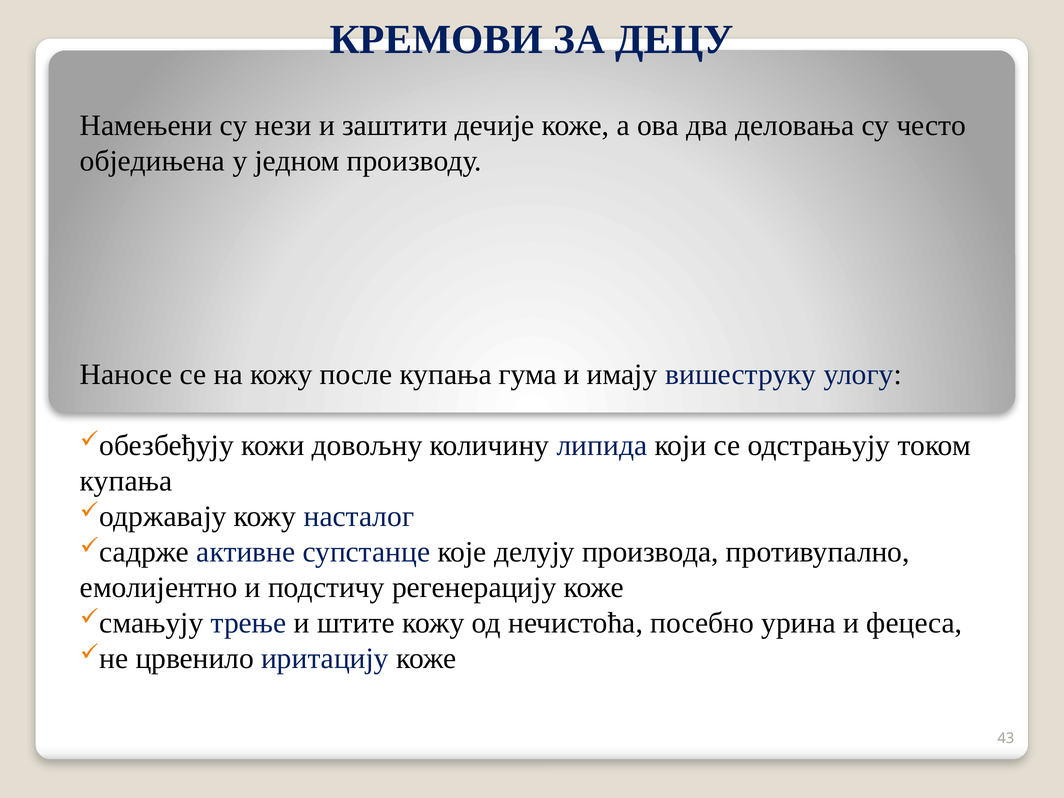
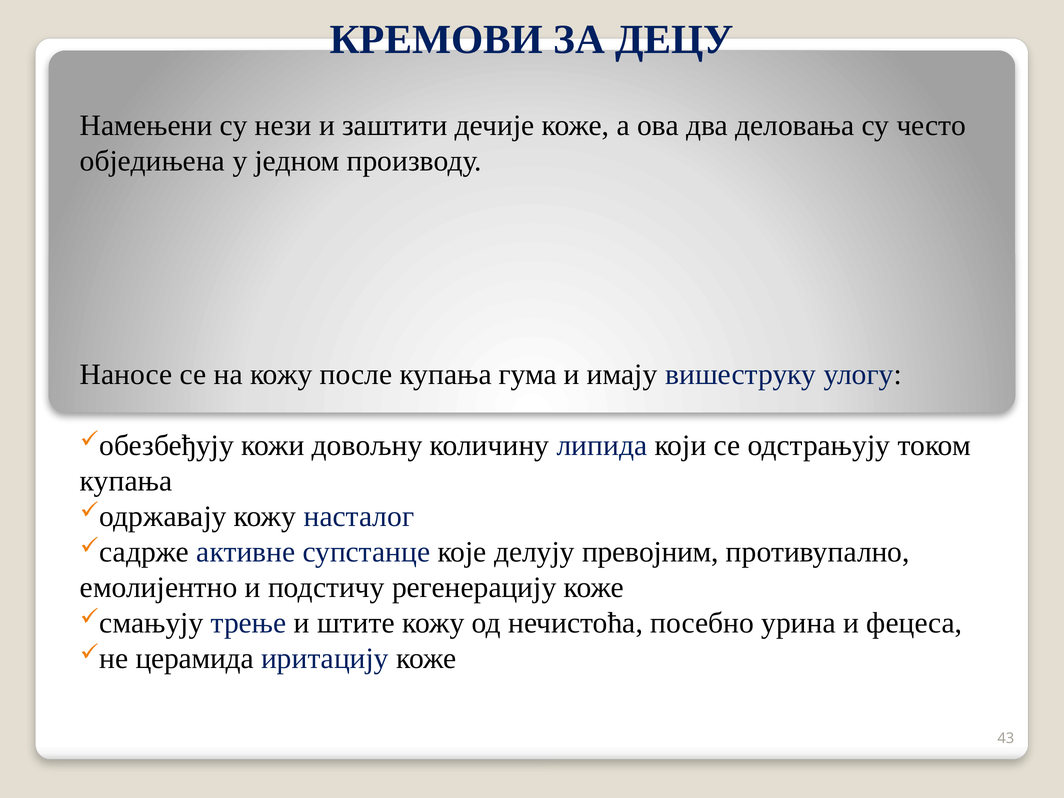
производа: производа -> превојним
црвенило: црвенило -> церамида
